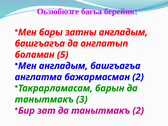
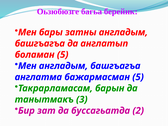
бажармасман 2: 2 -> 5
зат да танытмакъ: танытмакъ -> буссагьатда
